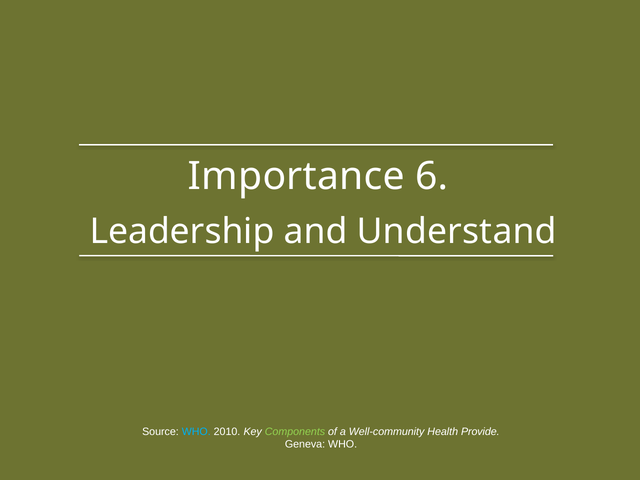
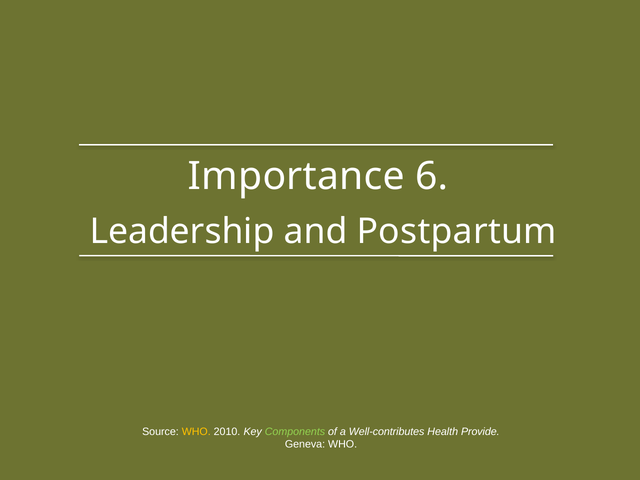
Understand: Understand -> Postpartum
WHO at (196, 432) colour: light blue -> yellow
Well-community: Well-community -> Well-contributes
